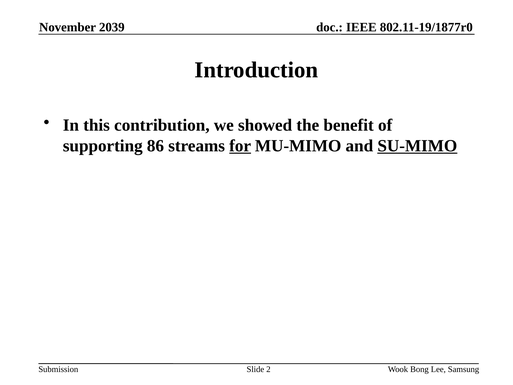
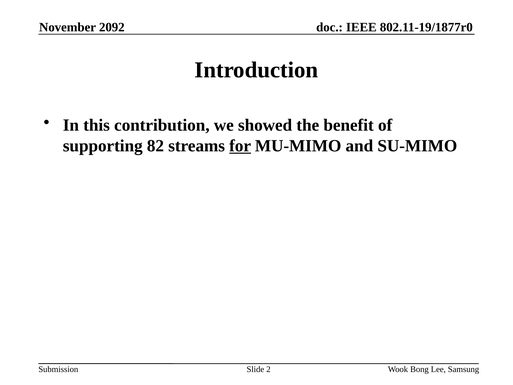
2039: 2039 -> 2092
86: 86 -> 82
SU-MIMO underline: present -> none
